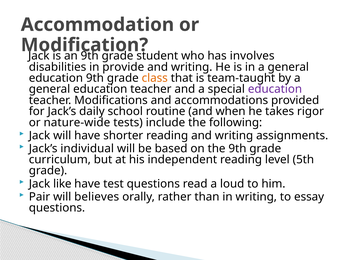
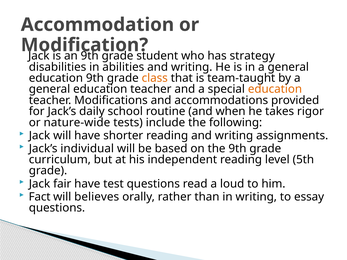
involves: involves -> strategy
provide: provide -> abilities
education at (275, 89) colour: purple -> orange
like: like -> fair
Pair: Pair -> Fact
